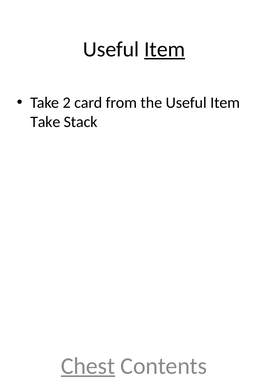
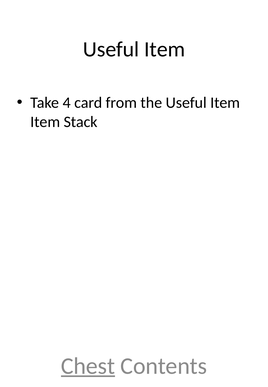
Item at (165, 49) underline: present -> none
2: 2 -> 4
Take at (45, 122): Take -> Item
